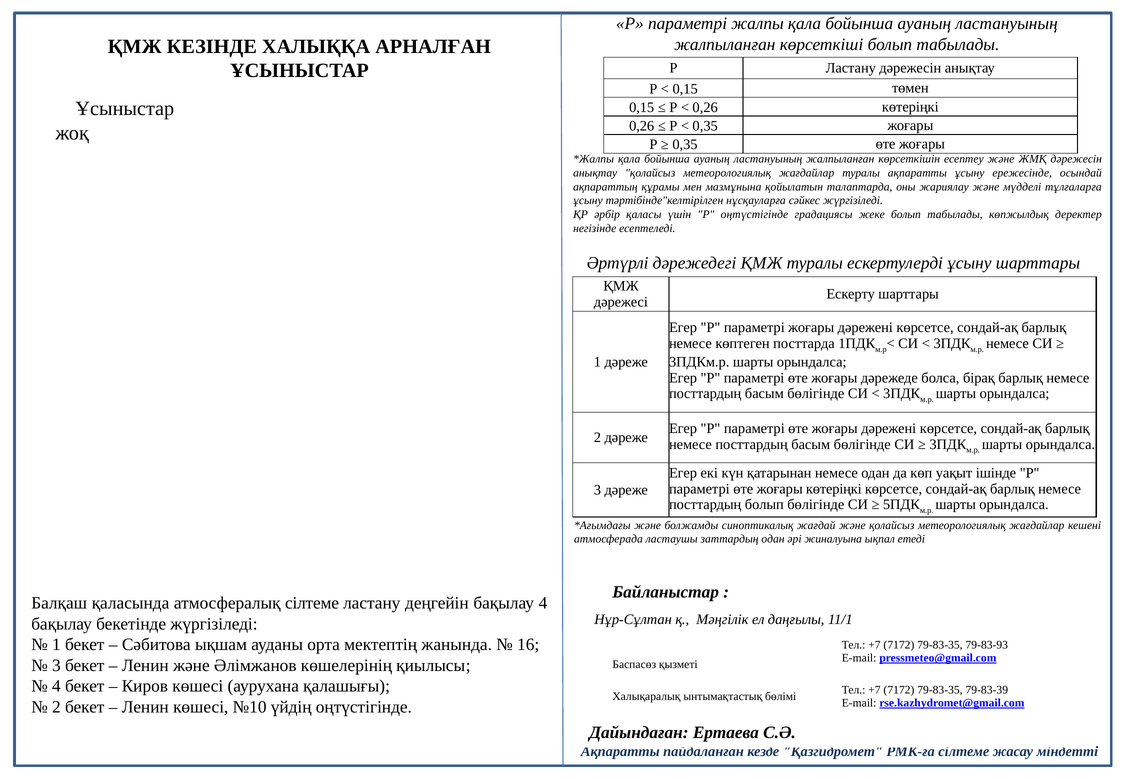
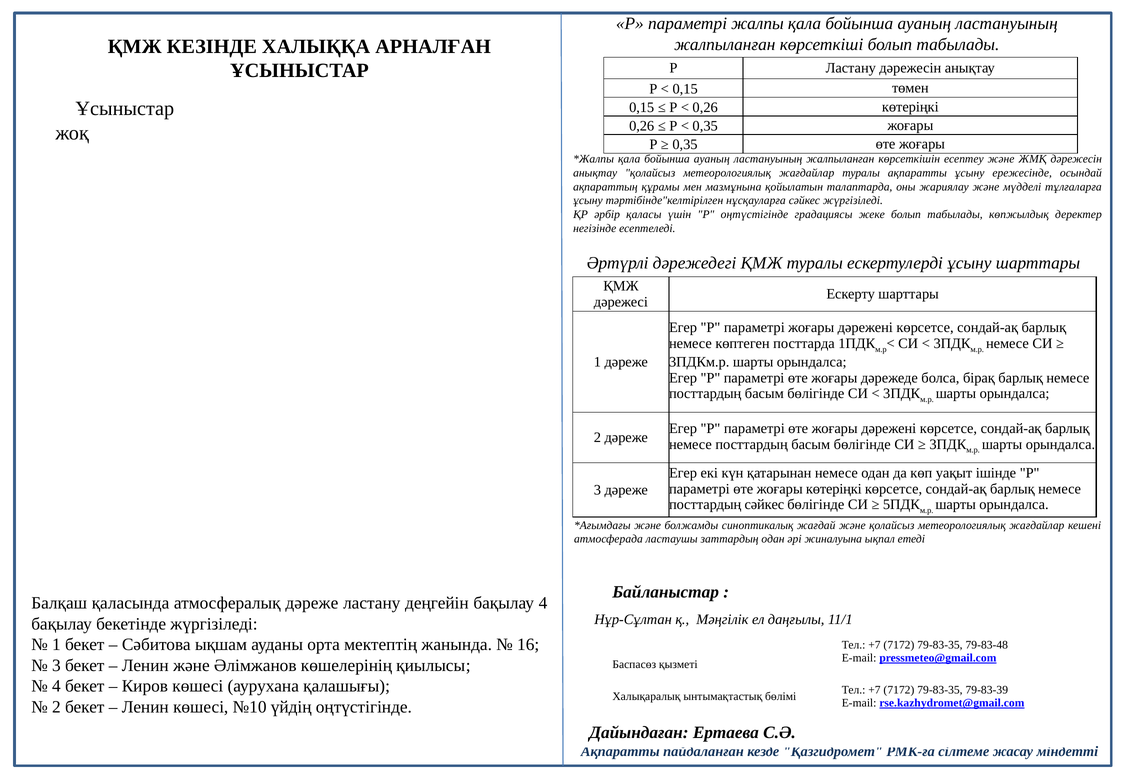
посттардың болып: болып -> сәйкес
атмосфералық сілтеме: сілтеме -> дәреже
79-83-93: 79-83-93 -> 79-83-48
